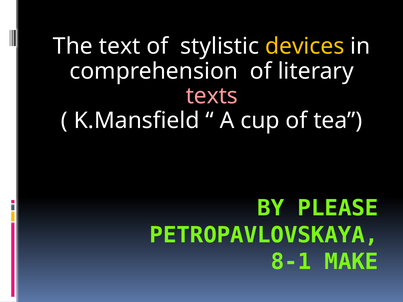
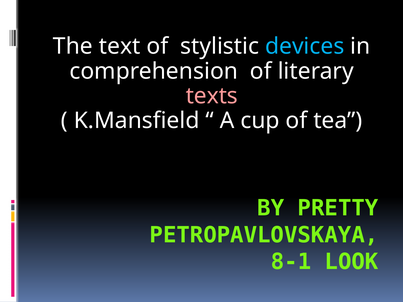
devices colour: yellow -> light blue
PLEASE: PLEASE -> PRETTY
MAKE: MAKE -> LOOK
